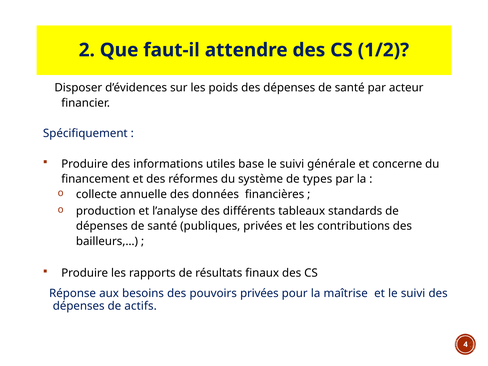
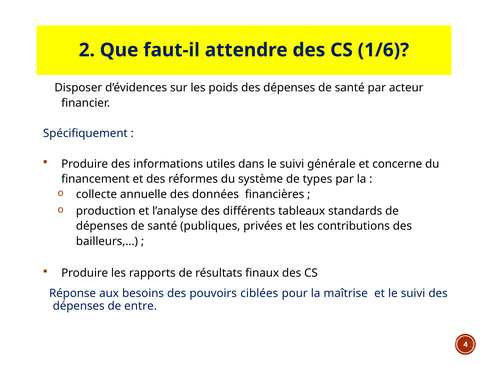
1/2: 1/2 -> 1/6
base: base -> dans
pouvoirs privées: privées -> ciblées
actifs: actifs -> entre
